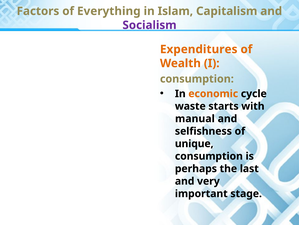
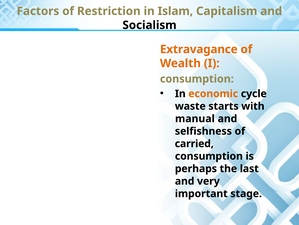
Everything: Everything -> Restriction
Socialism colour: purple -> black
Expenditures: Expenditures -> Extravagance
unique: unique -> carried
